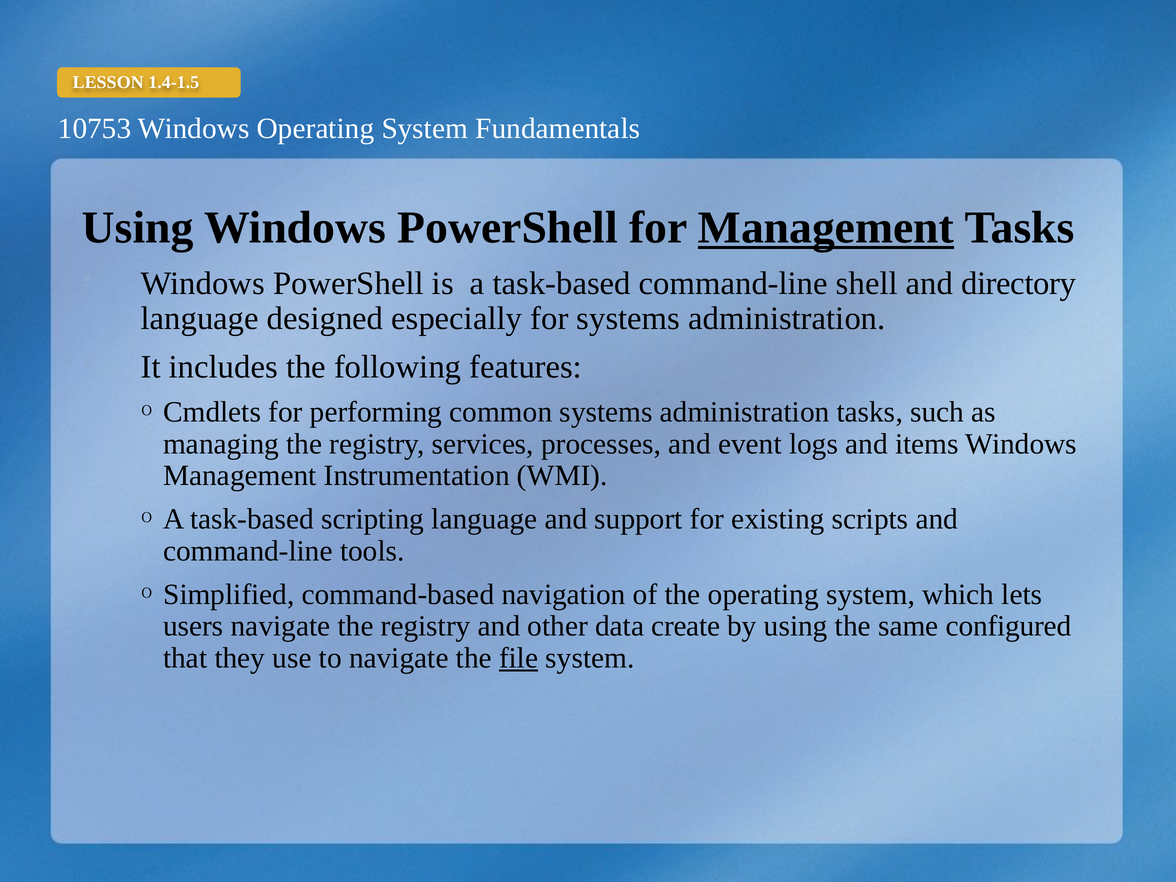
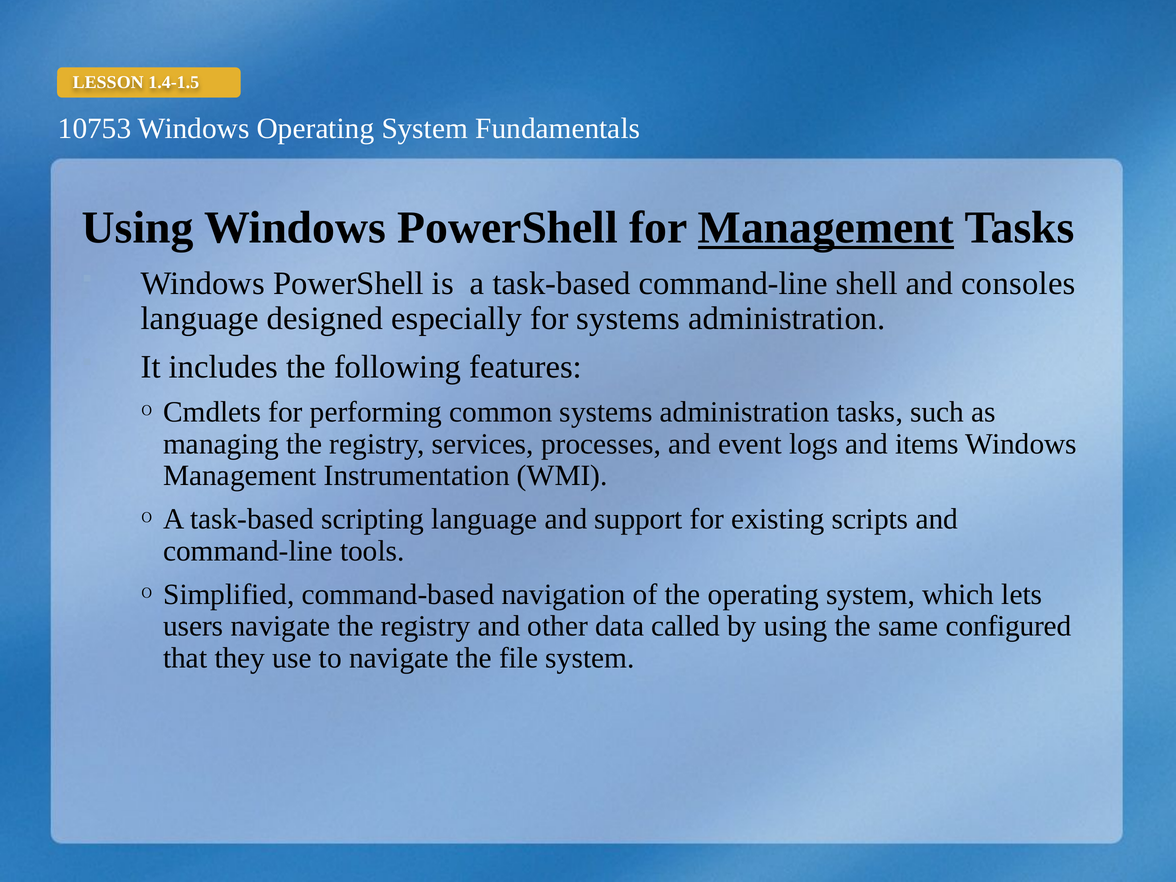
directory: directory -> consoles
create: create -> called
file underline: present -> none
